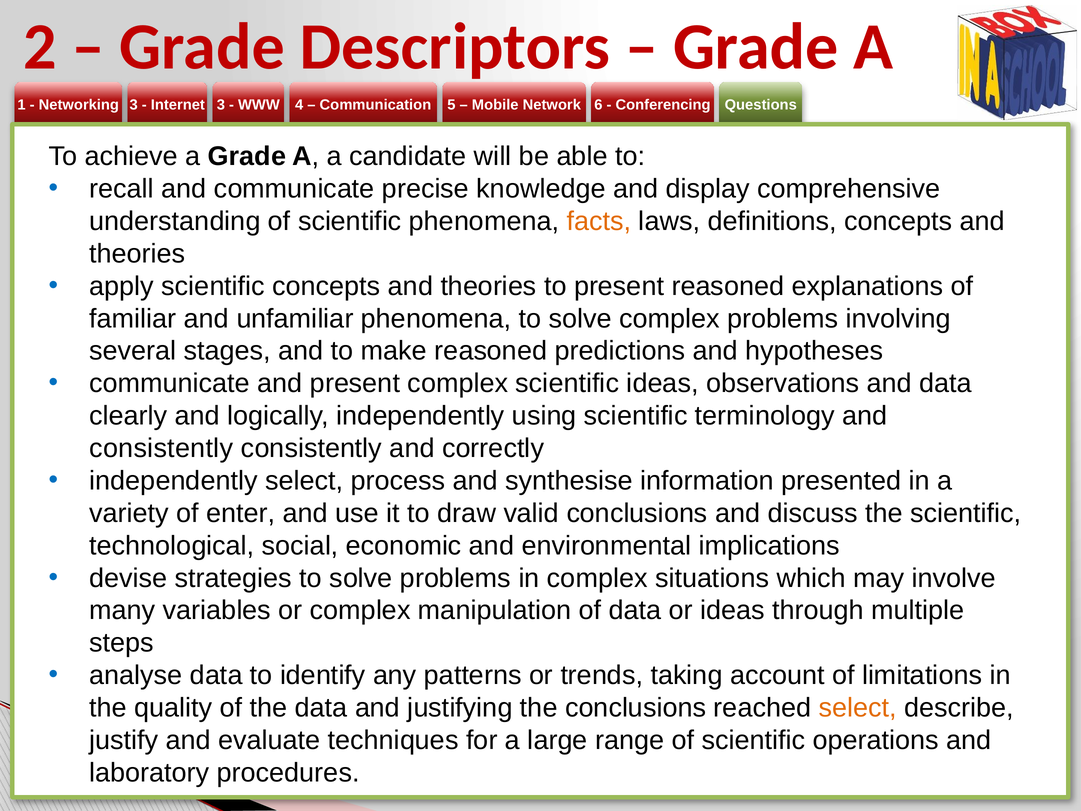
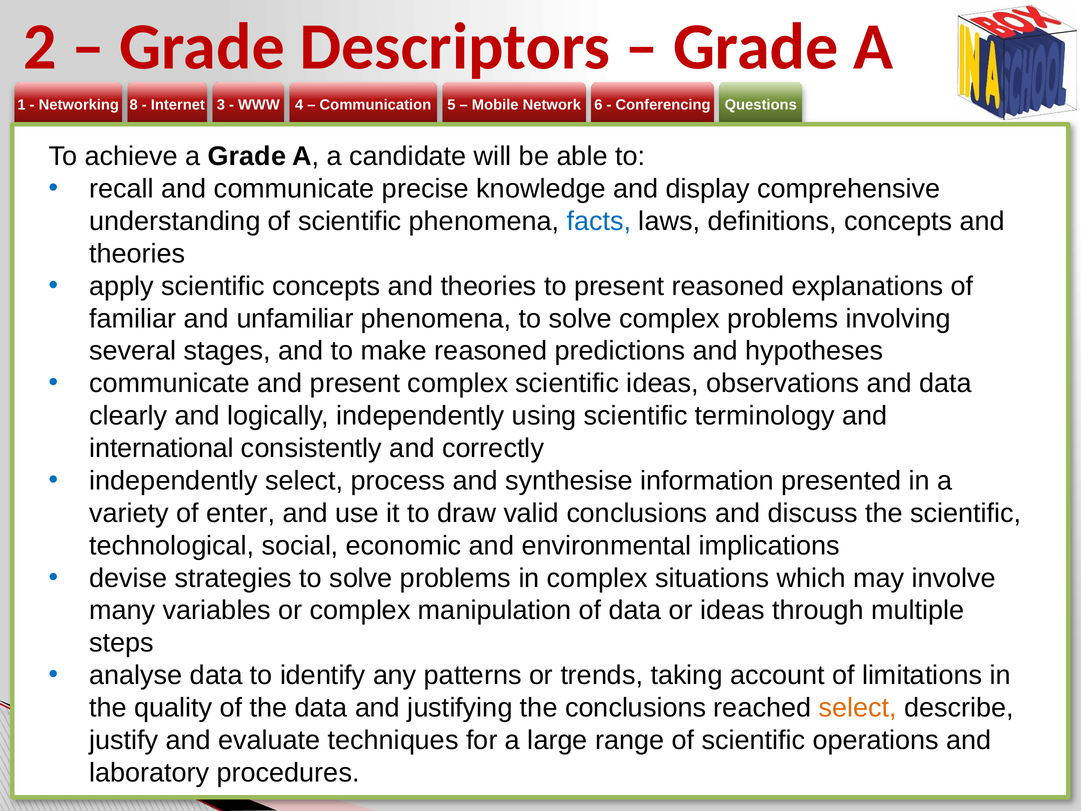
3 at (134, 105): 3 -> 8
facts colour: orange -> blue
consistently at (161, 448): consistently -> international
